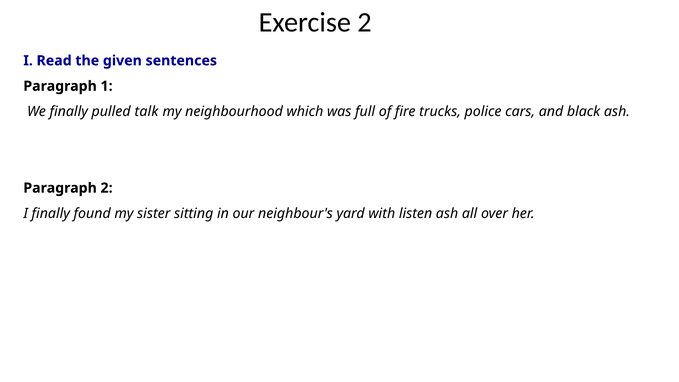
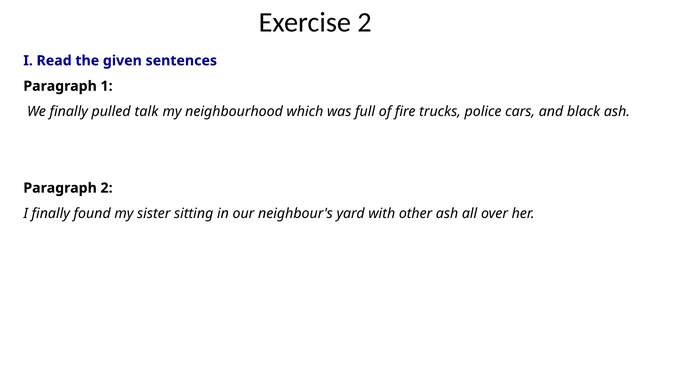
listen: listen -> other
